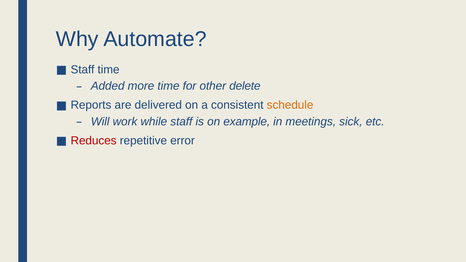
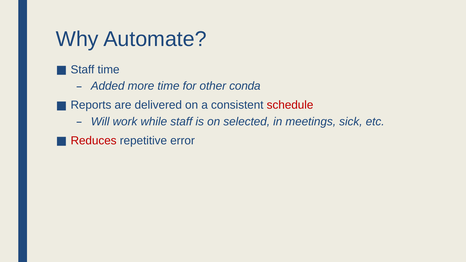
delete: delete -> conda
schedule colour: orange -> red
example: example -> selected
